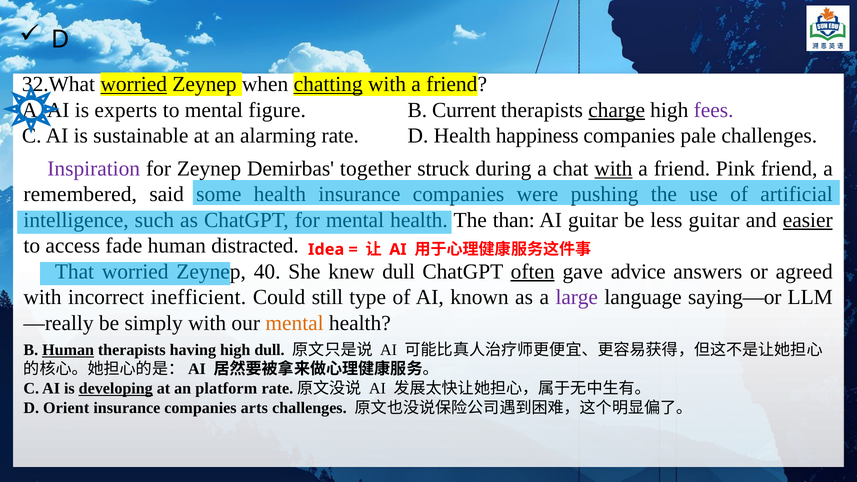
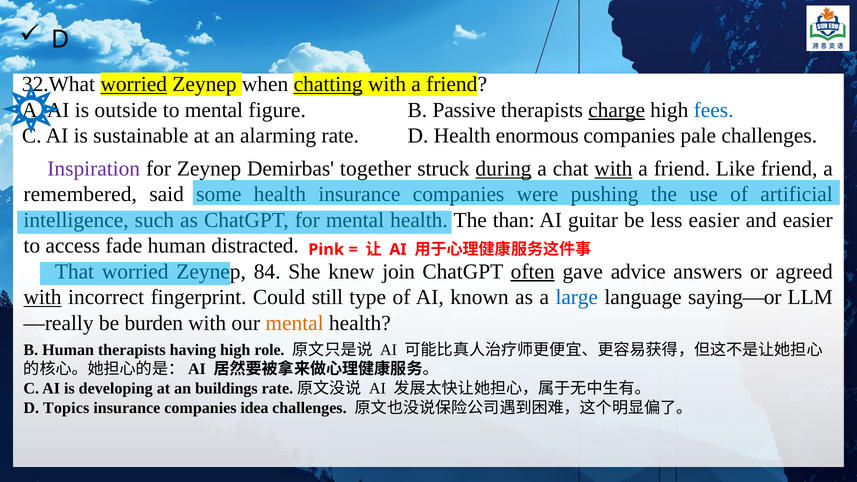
experts: experts -> outside
Current: Current -> Passive
fees colour: purple -> blue
happiness: happiness -> enormous
during underline: none -> present
Pink: Pink -> Like
less guitar: guitar -> easier
easier at (808, 220) underline: present -> none
Idea: Idea -> Pink
40: 40 -> 84
knew dull: dull -> join
with at (42, 297) underline: none -> present
inefficient: inefficient -> fingerprint
large colour: purple -> blue
simply: simply -> burden
Human at (68, 350) underline: present -> none
high dull: dull -> role
developing underline: present -> none
platform: platform -> buildings
Orient: Orient -> Topics
arts: arts -> idea
